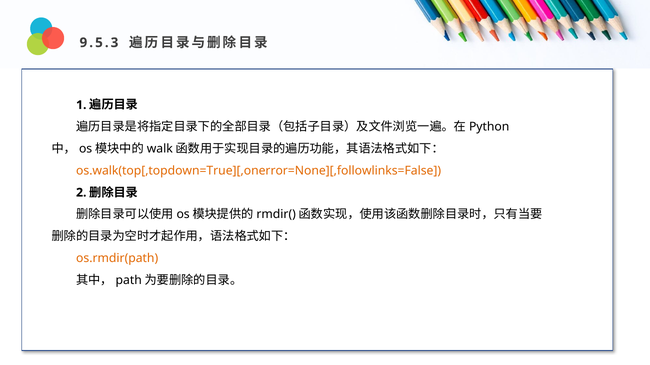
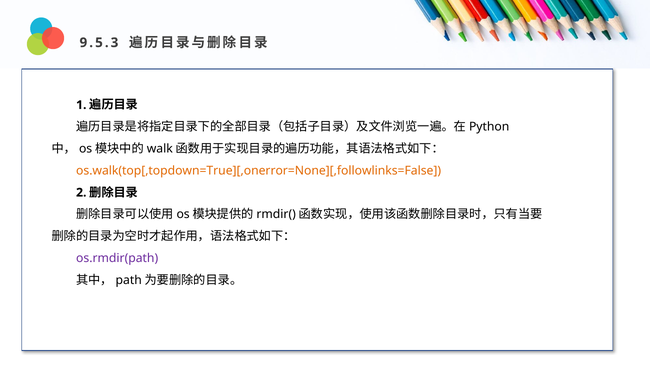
os.rmdir(path colour: orange -> purple
